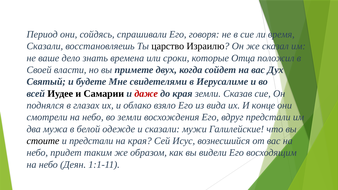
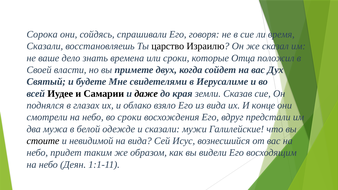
Период: Период -> Сорока
даже colour: red -> black
во земли: земли -> сроки
и предстали: предстали -> невидимой
на края: края -> вида
